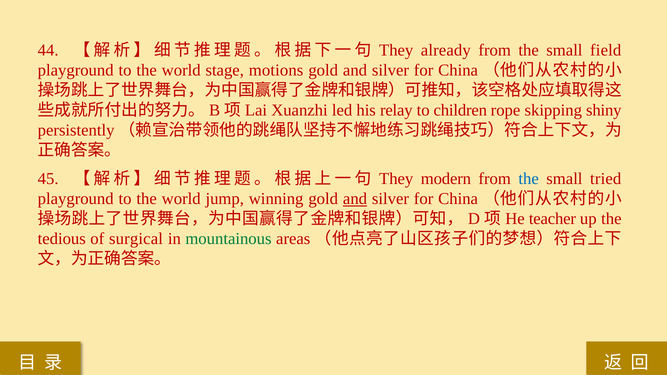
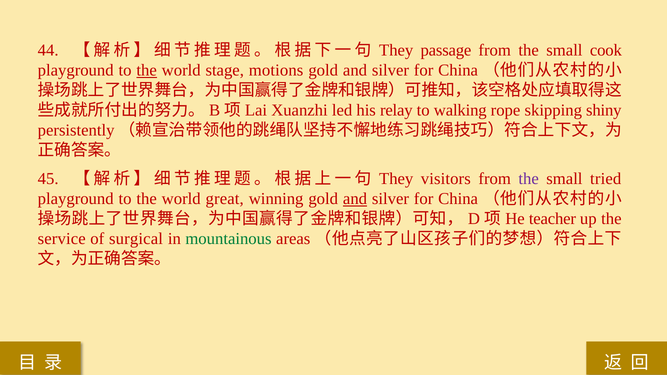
already: already -> passage
field: field -> cook
the at (147, 70) underline: none -> present
children: children -> walking
modern: modern -> visitors
the at (529, 179) colour: blue -> purple
jump: jump -> great
tedious: tedious -> service
